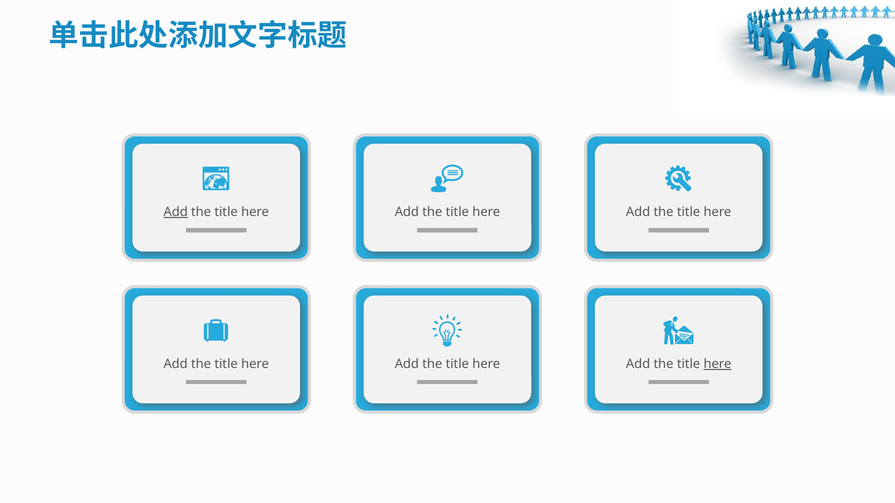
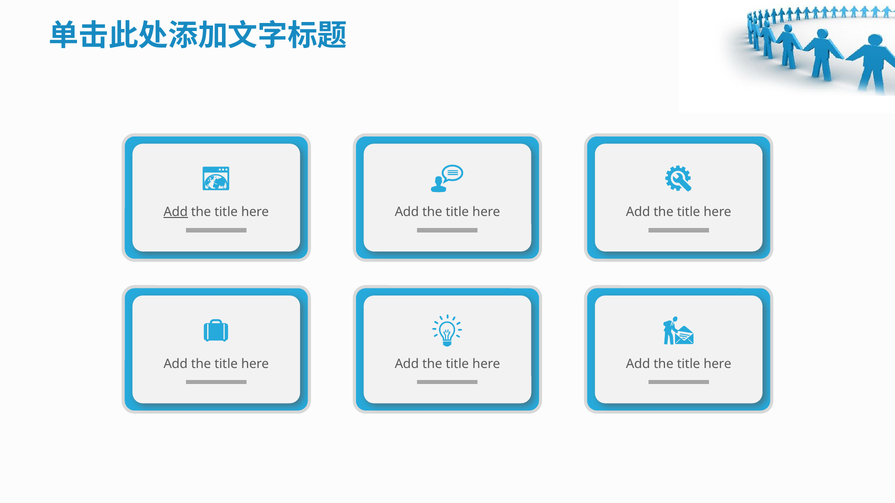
here at (718, 364) underline: present -> none
